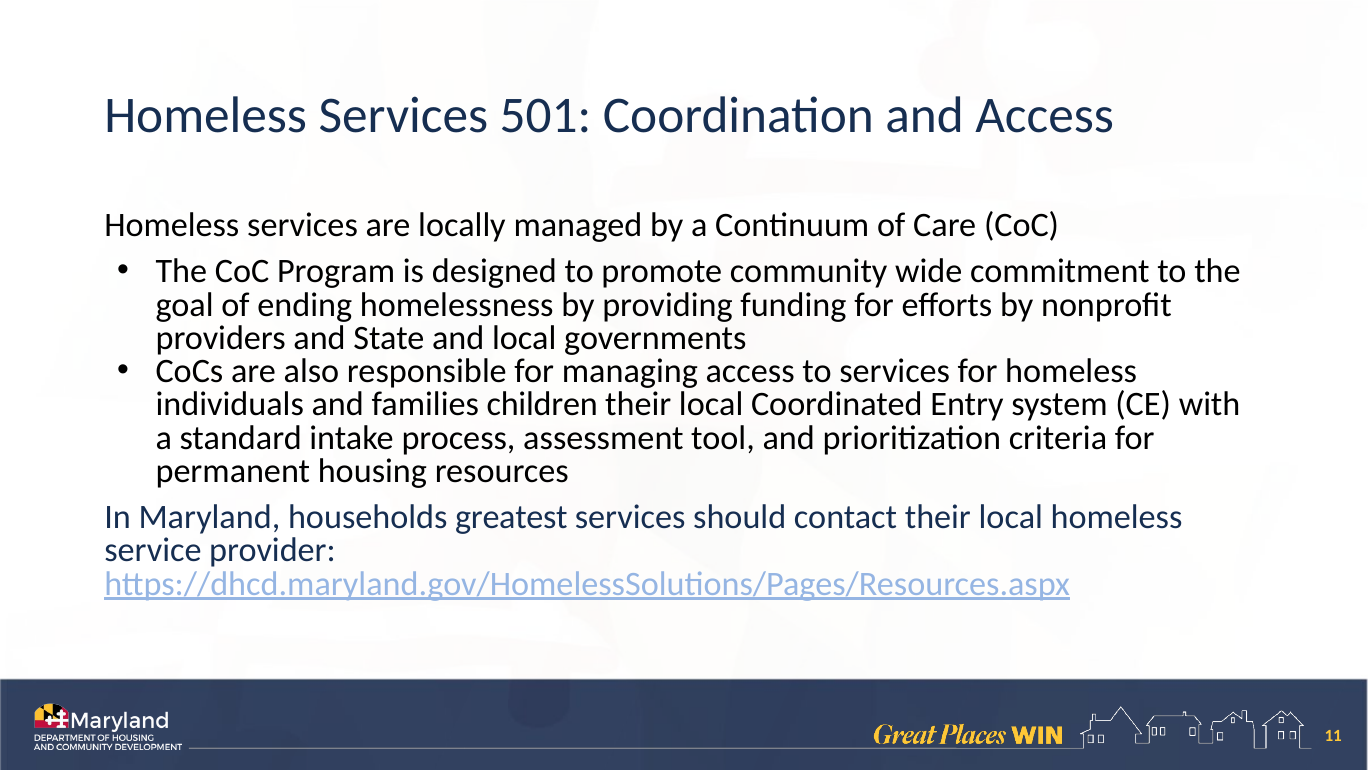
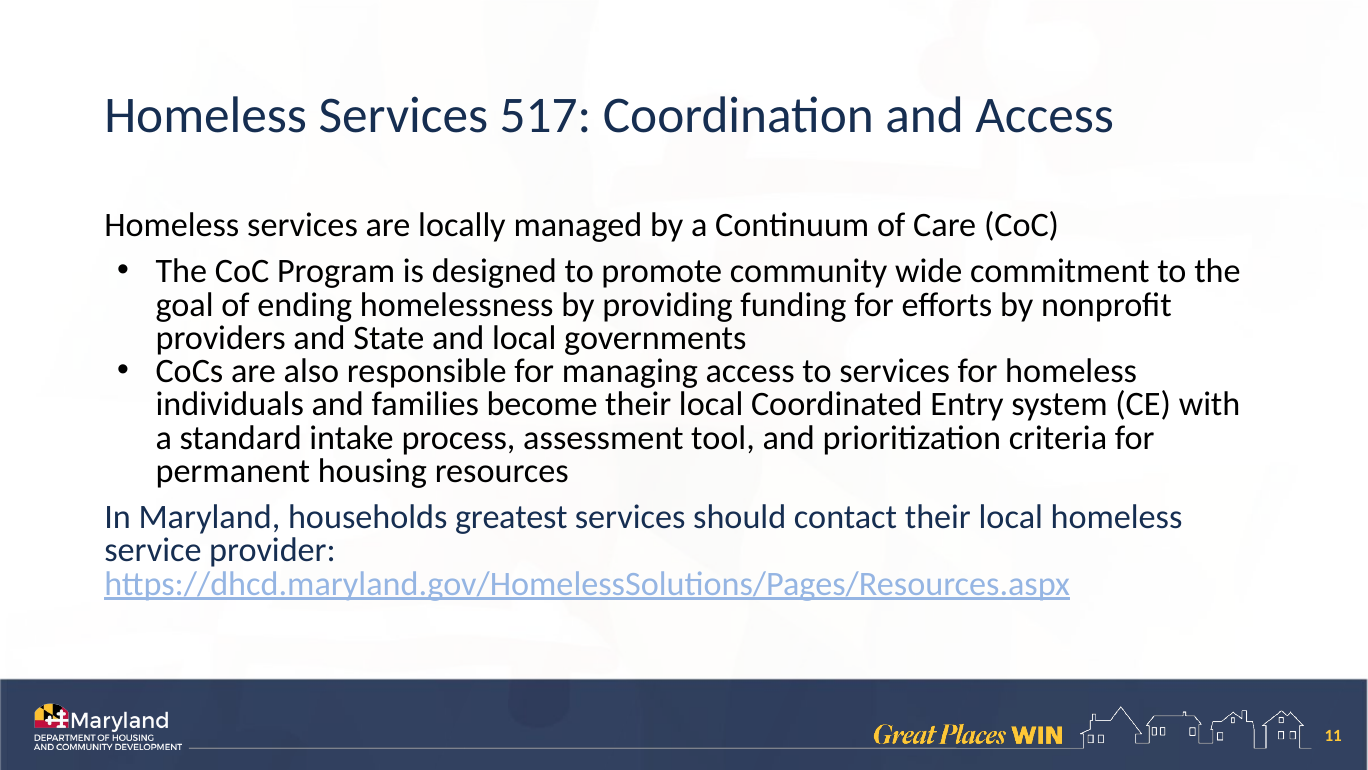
501: 501 -> 517
children: children -> become
